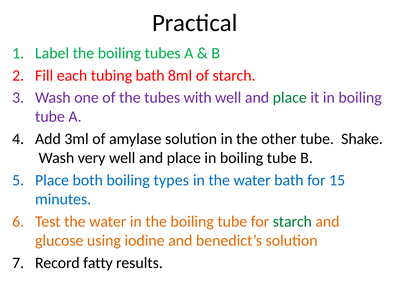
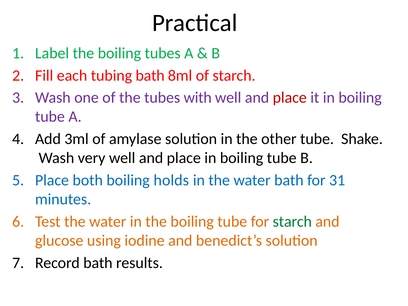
place at (290, 98) colour: green -> red
types: types -> holds
15: 15 -> 31
Record fatty: fatty -> bath
